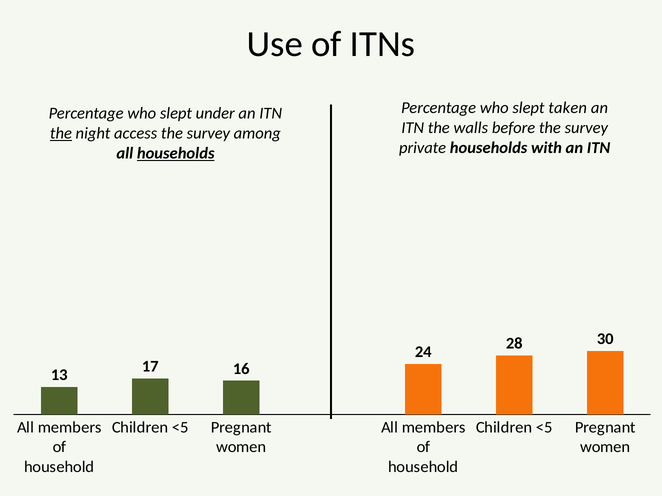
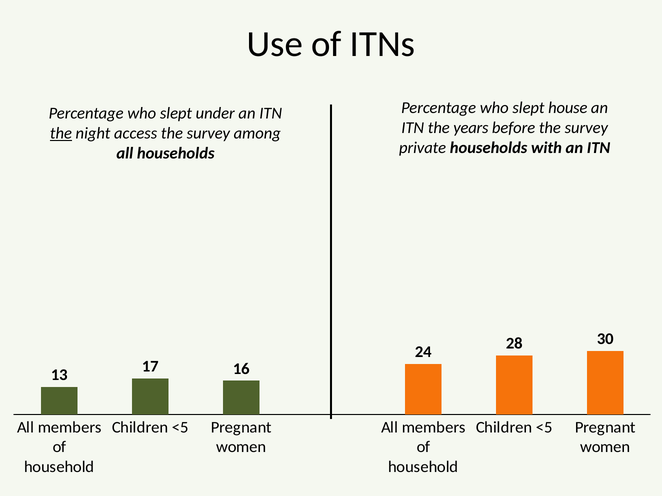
taken: taken -> house
walls: walls -> years
households at (176, 153) underline: present -> none
